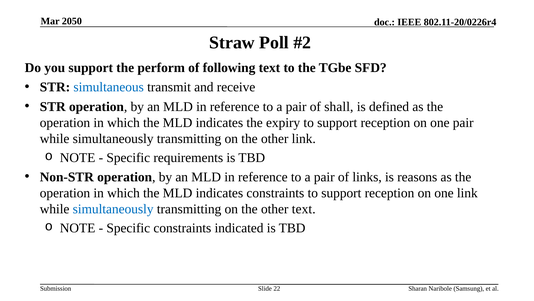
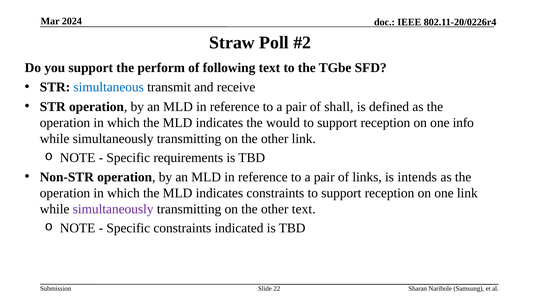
2050: 2050 -> 2024
expiry: expiry -> would
one pair: pair -> info
reasons: reasons -> intends
simultaneously at (113, 209) colour: blue -> purple
